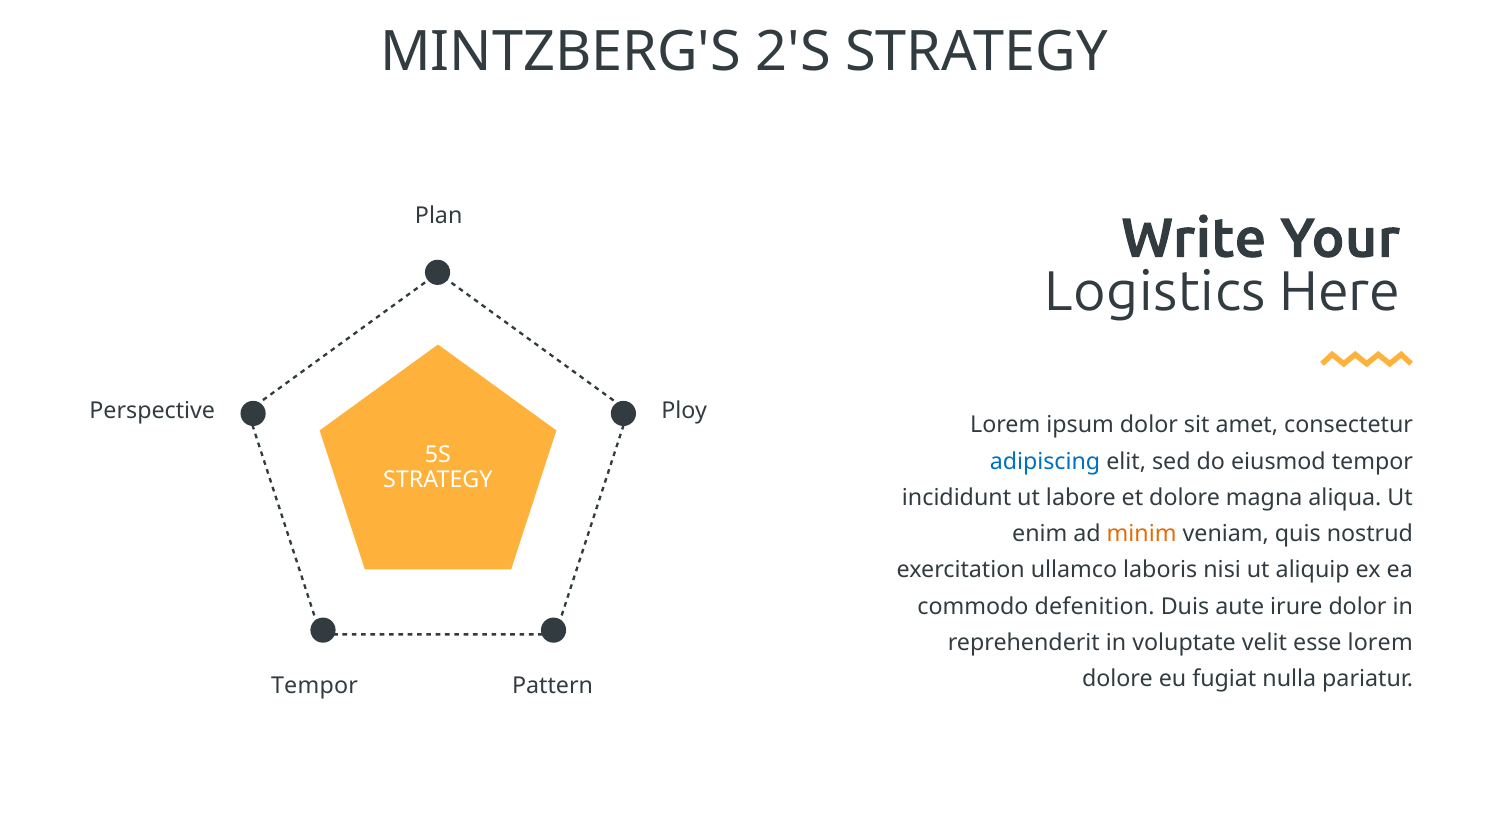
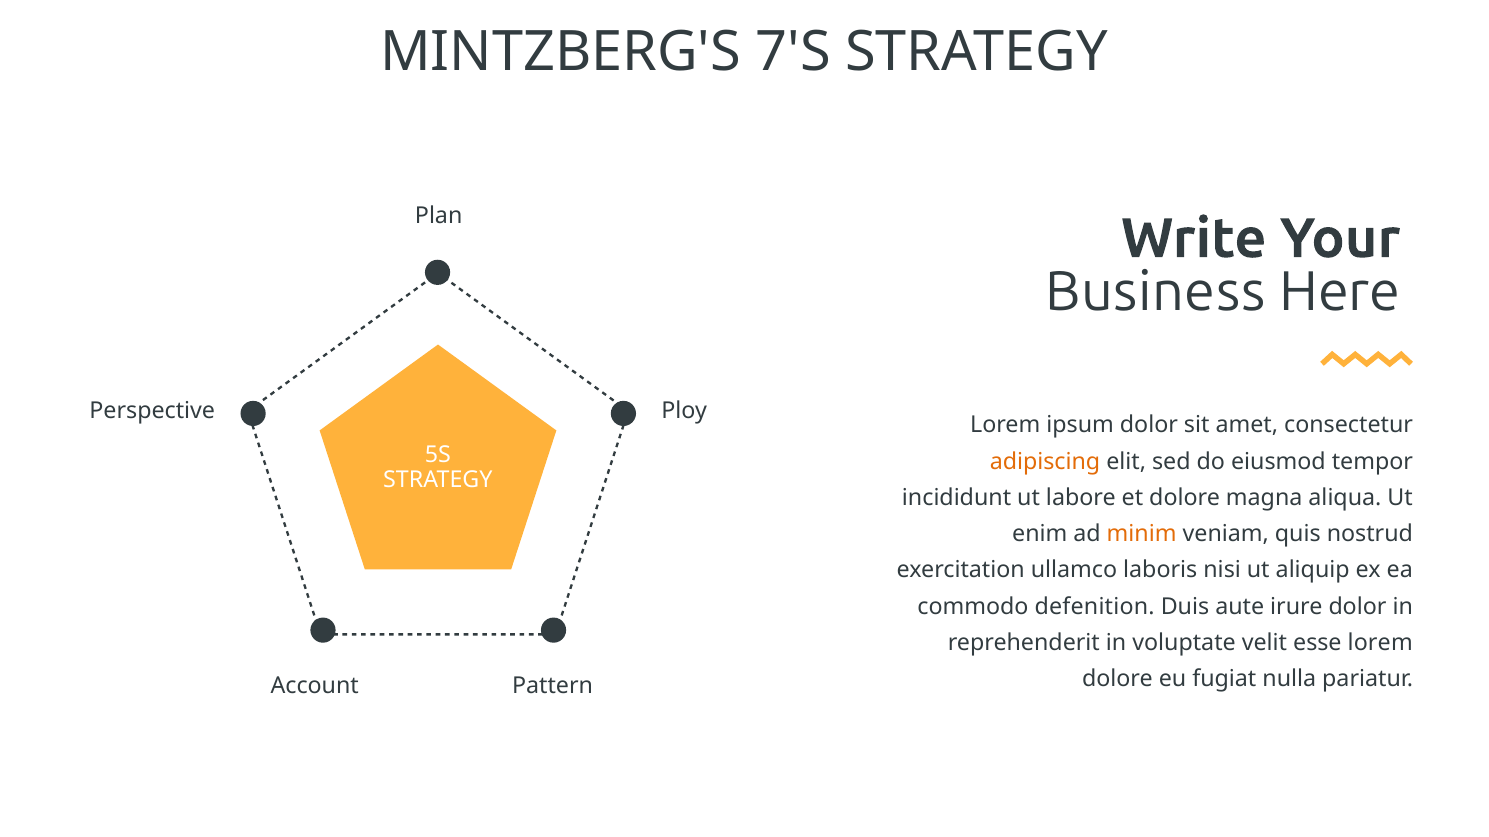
2'S: 2'S -> 7'S
Logistics: Logistics -> Business
adipiscing colour: blue -> orange
Tempor at (315, 686): Tempor -> Account
